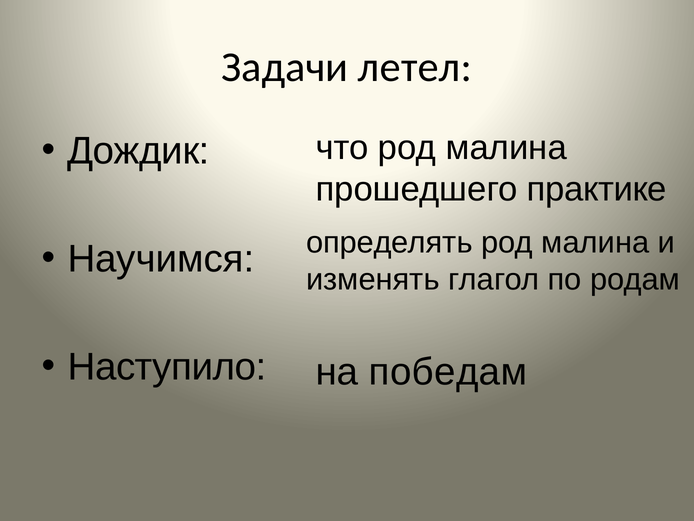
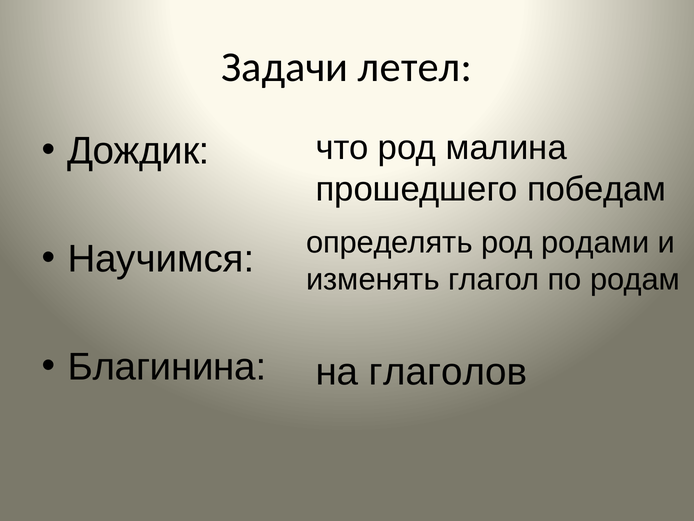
практике: практике -> победам
определять род малина: малина -> родами
Наступило: Наступило -> Благинина
победам: победам -> глаголов
